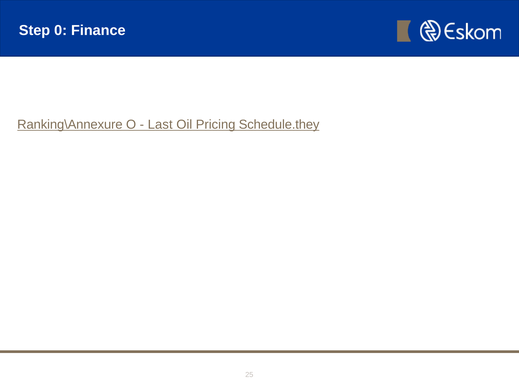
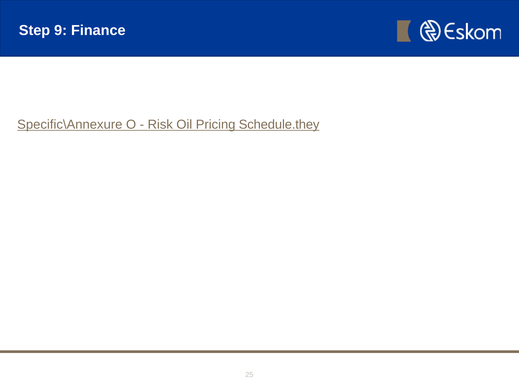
0: 0 -> 9
Ranking\Annexure: Ranking\Annexure -> Specific\Annexure
Last: Last -> Risk
